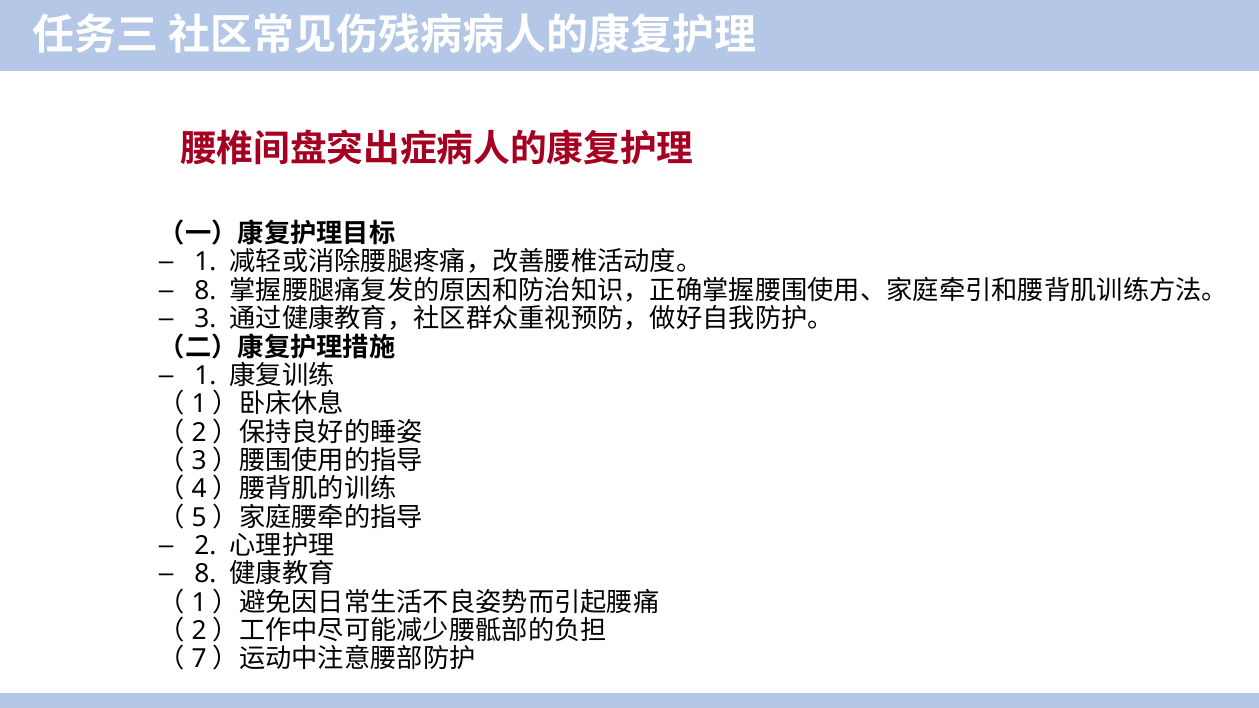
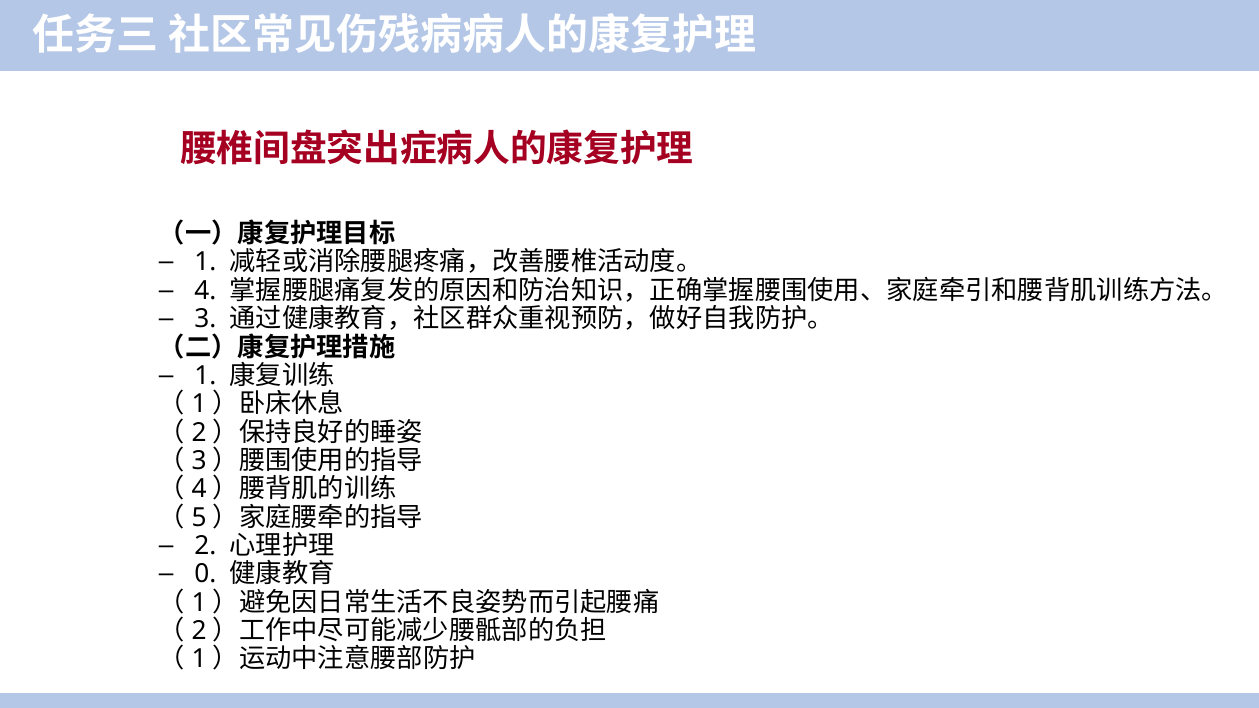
8 at (205, 291): 8 -> 4
8 at (205, 574): 8 -> 0
7 at (199, 659): 7 -> 1
